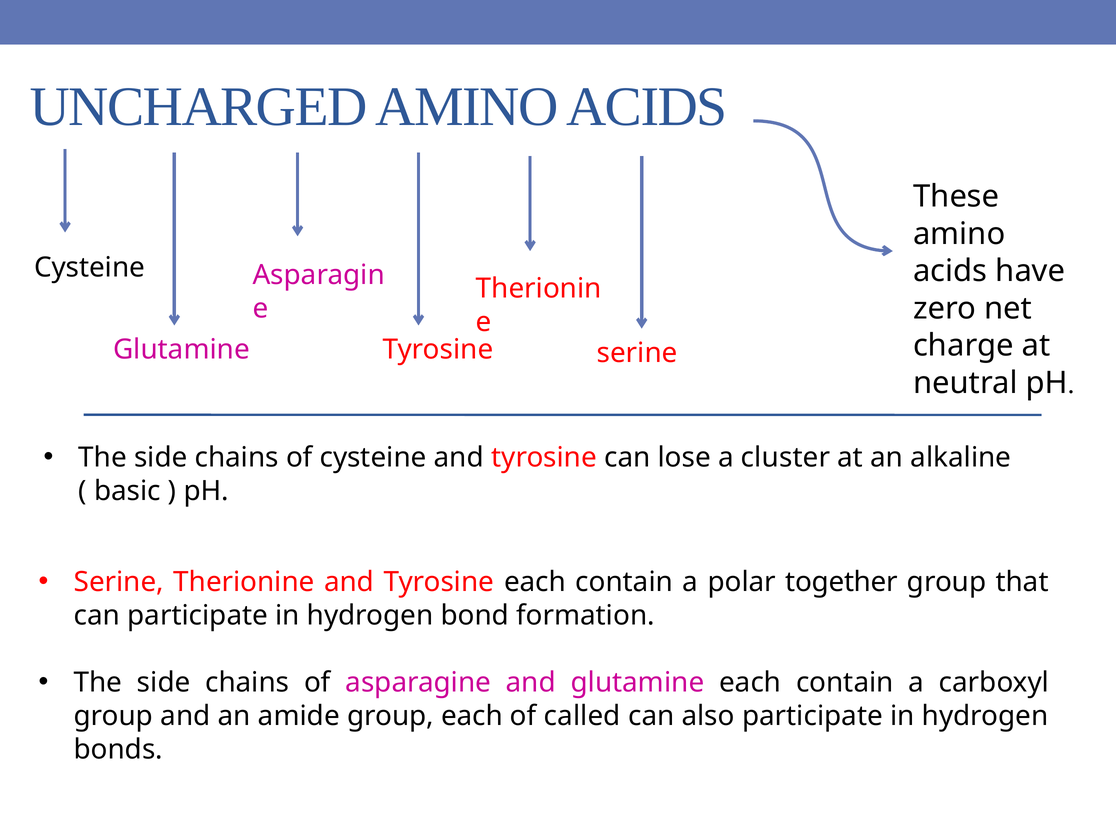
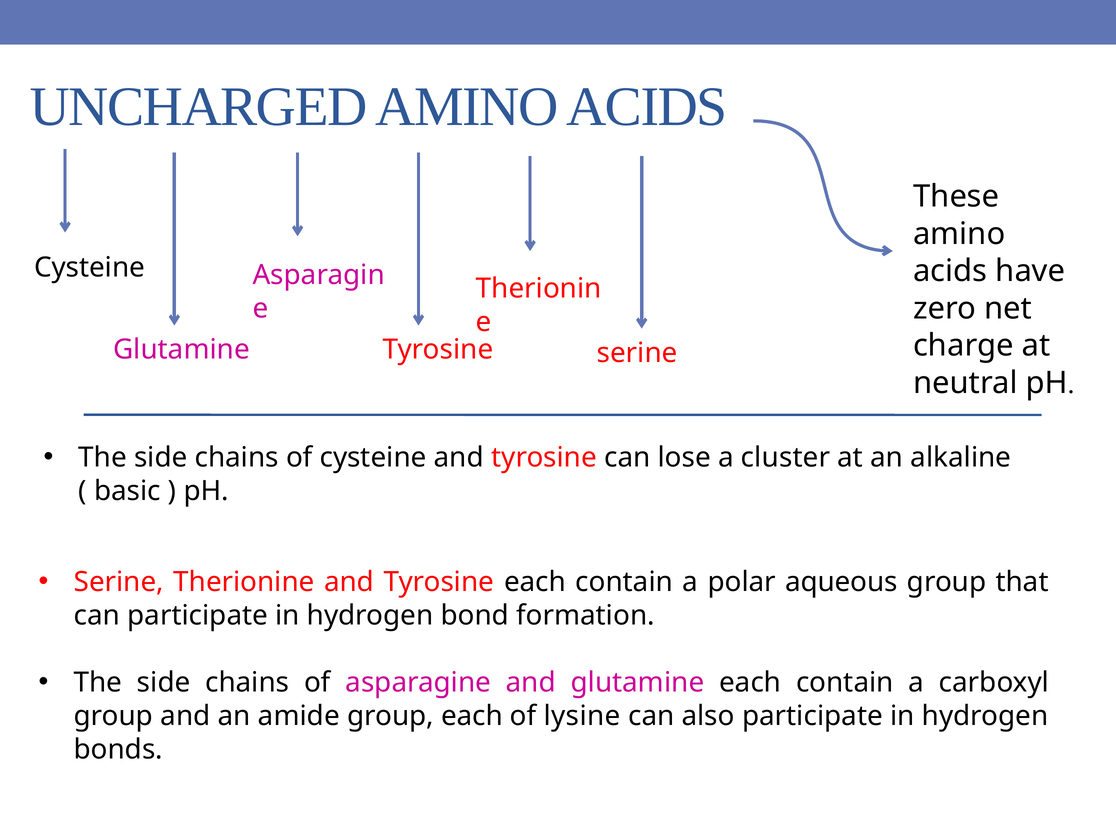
together: together -> aqueous
called: called -> lysine
